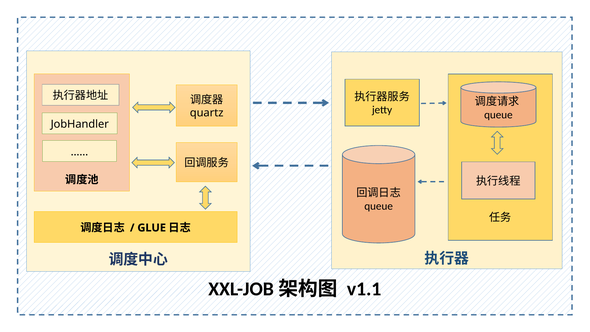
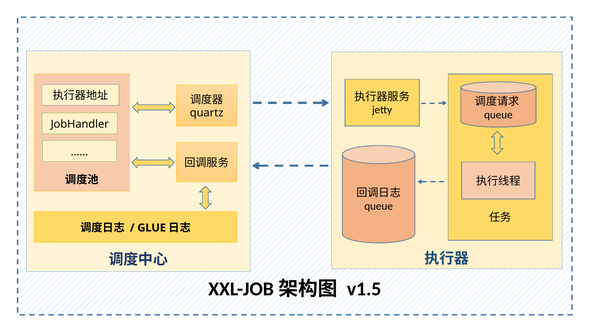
v1.1: v1.1 -> v1.5
